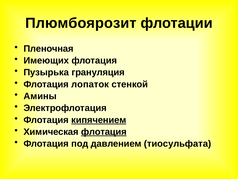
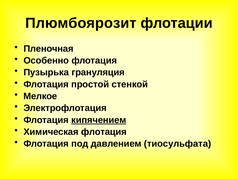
Имеющих: Имеющих -> Особенно
лопаток: лопаток -> простой
Амины: Амины -> Мелкое
флотация at (104, 131) underline: present -> none
